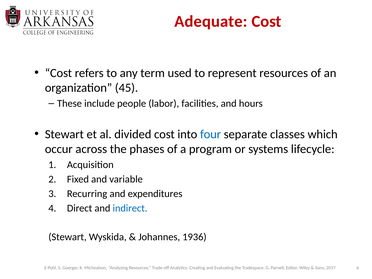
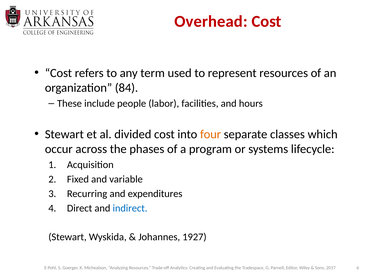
Adequate: Adequate -> Overhead
45: 45 -> 84
four colour: blue -> orange
1936: 1936 -> 1927
